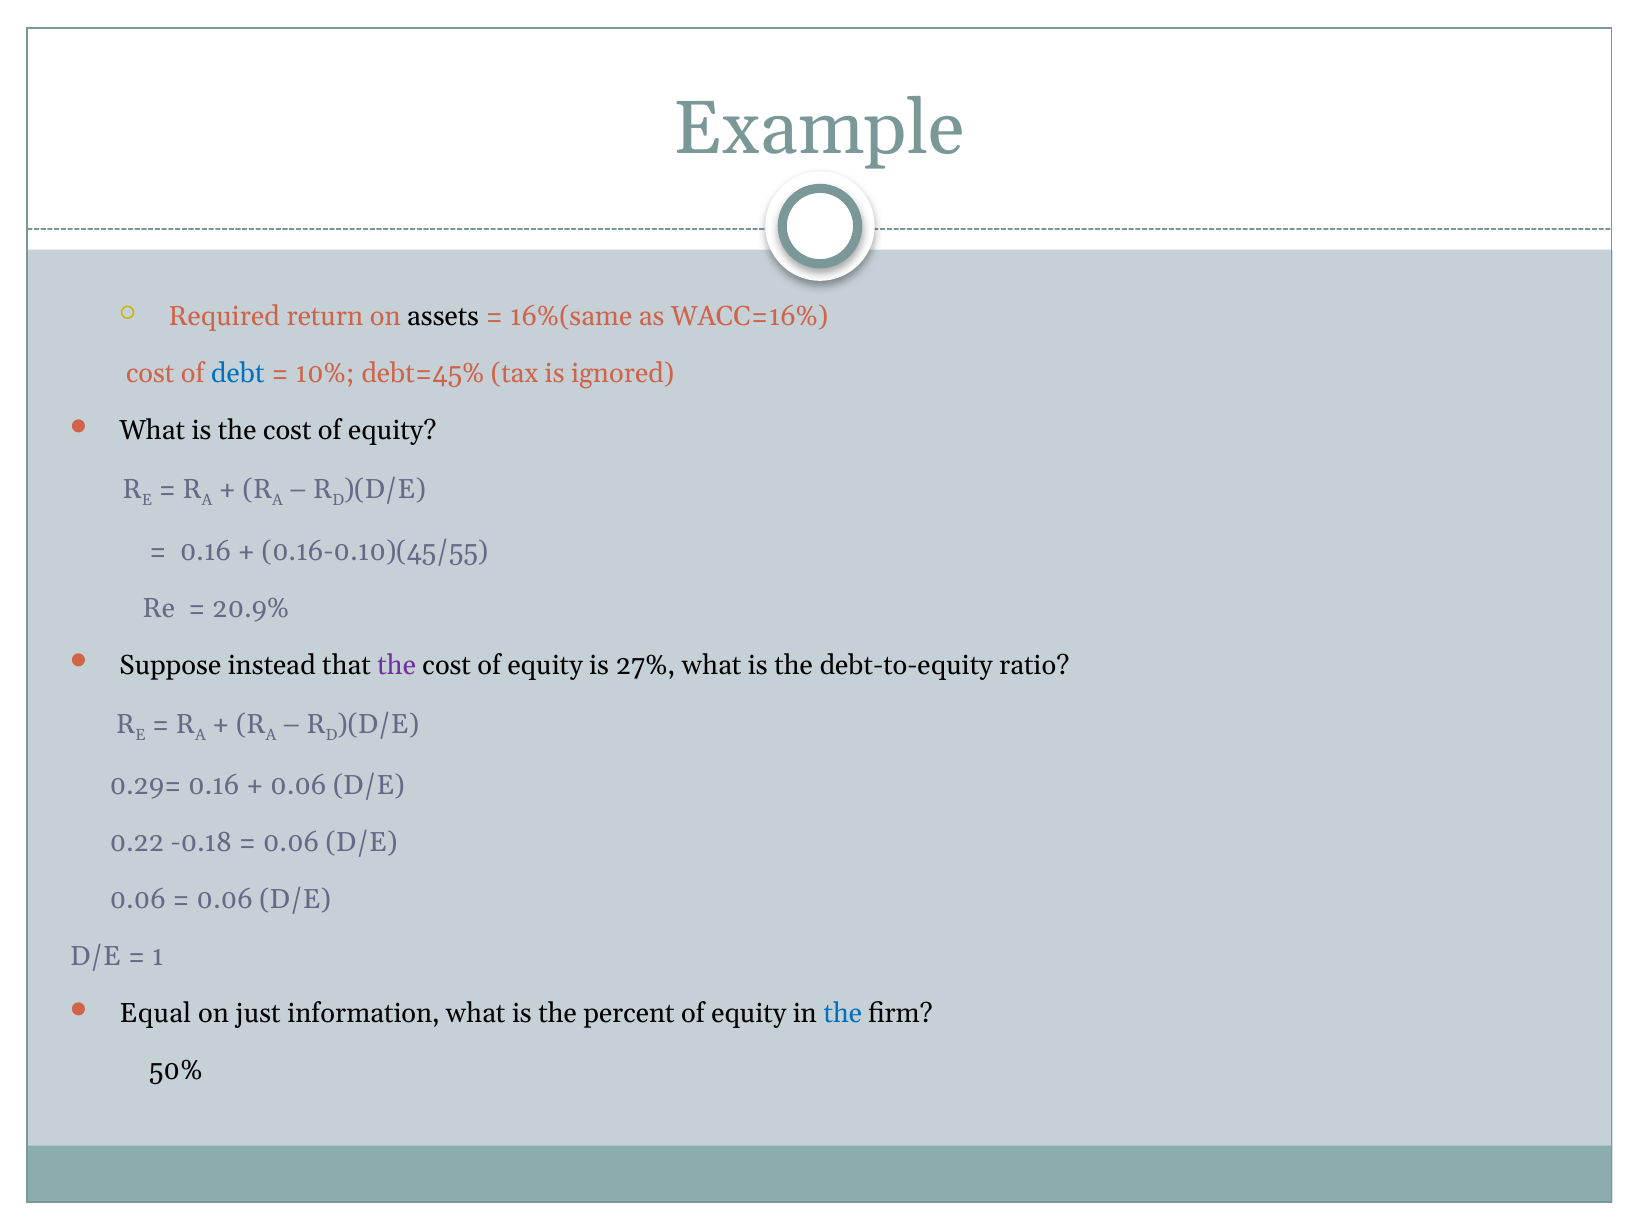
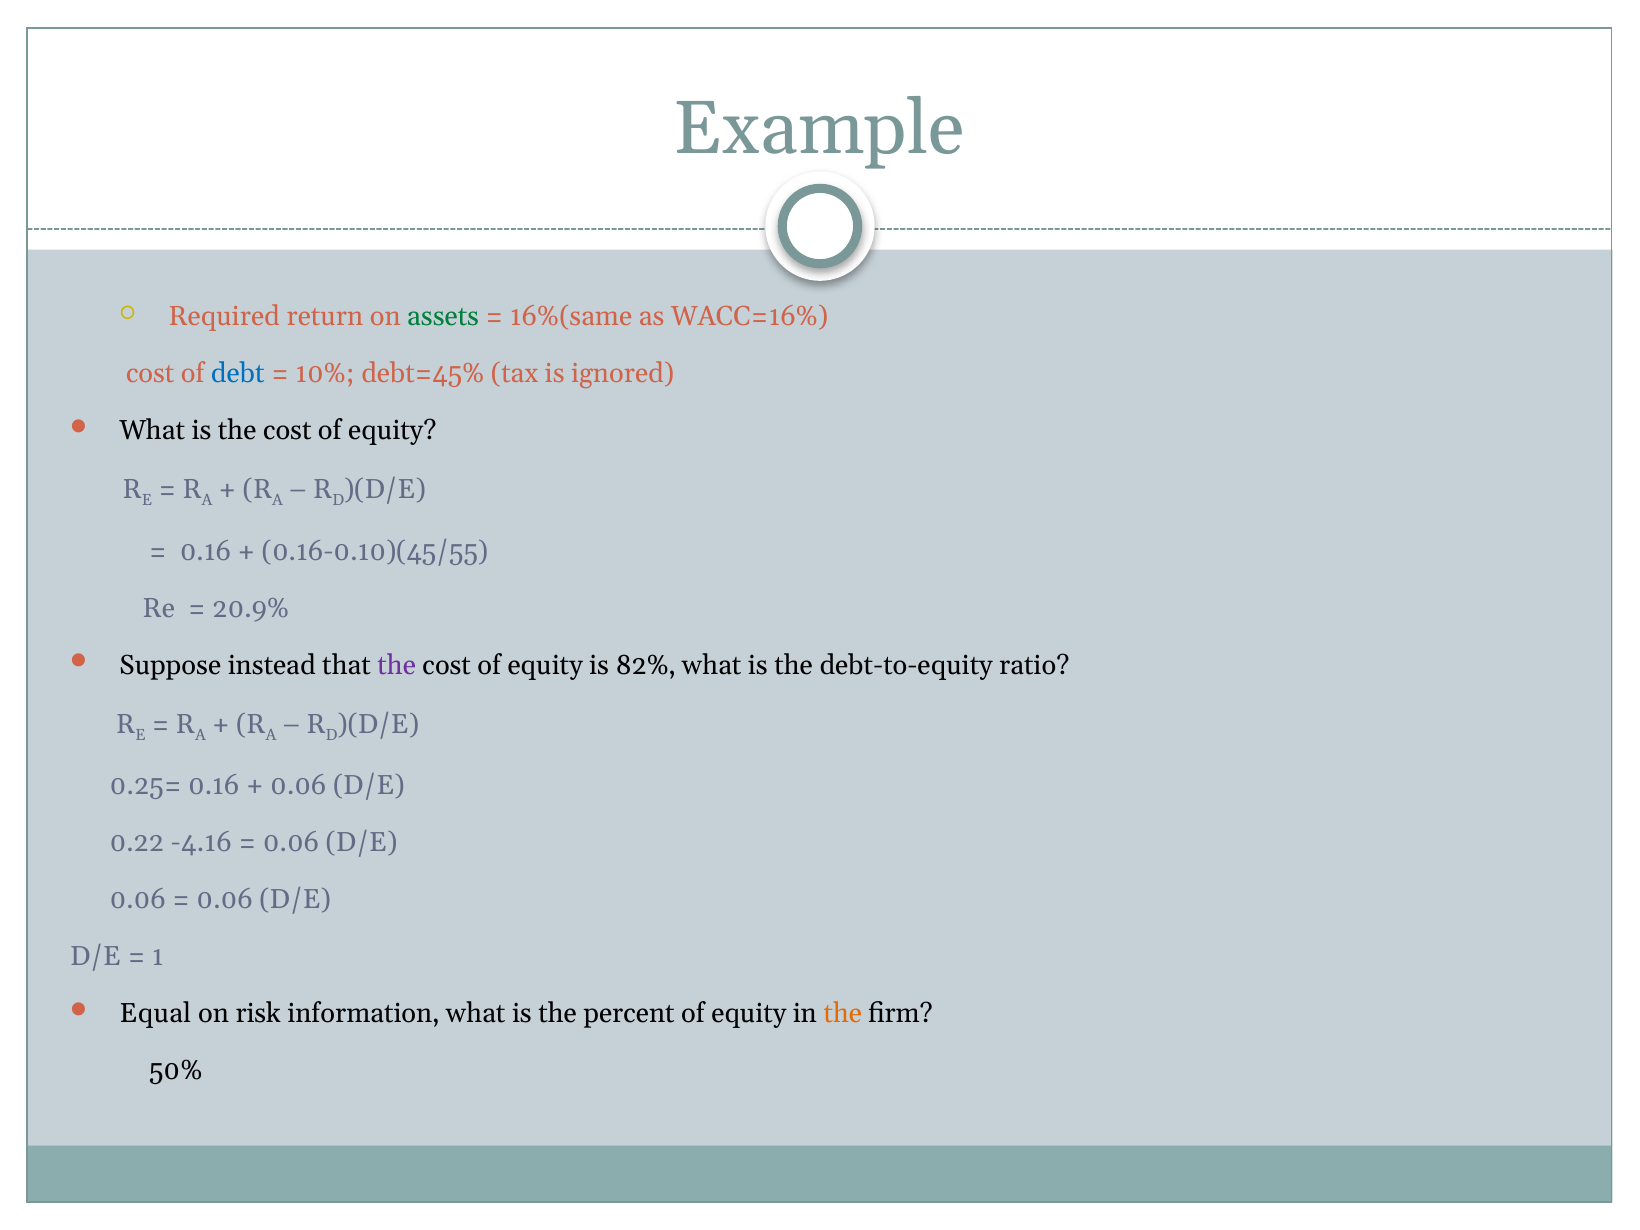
assets colour: black -> green
27%: 27% -> 82%
0.29=: 0.29= -> 0.25=
-0.18: -0.18 -> -4.16
just: just -> risk
the at (843, 1014) colour: blue -> orange
